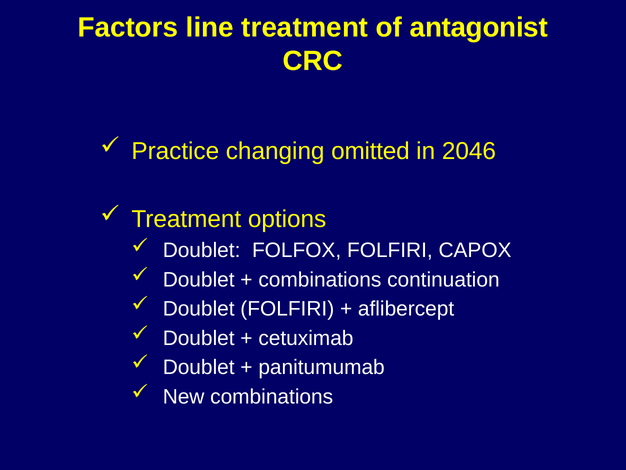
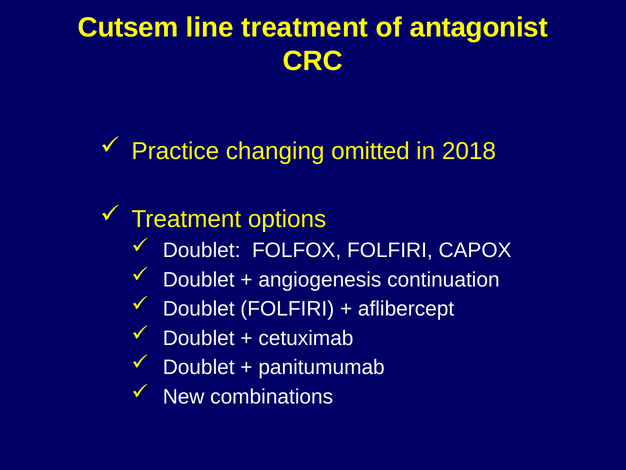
Factors: Factors -> Cutsem
2046: 2046 -> 2018
combinations at (320, 279): combinations -> angiogenesis
